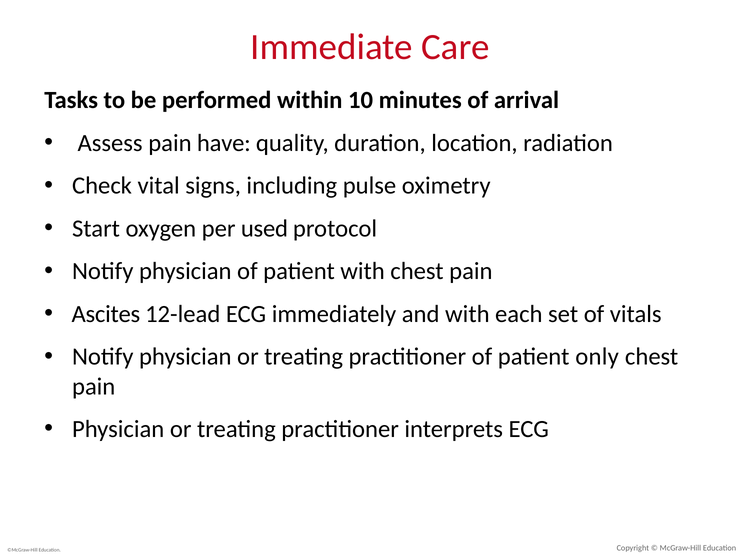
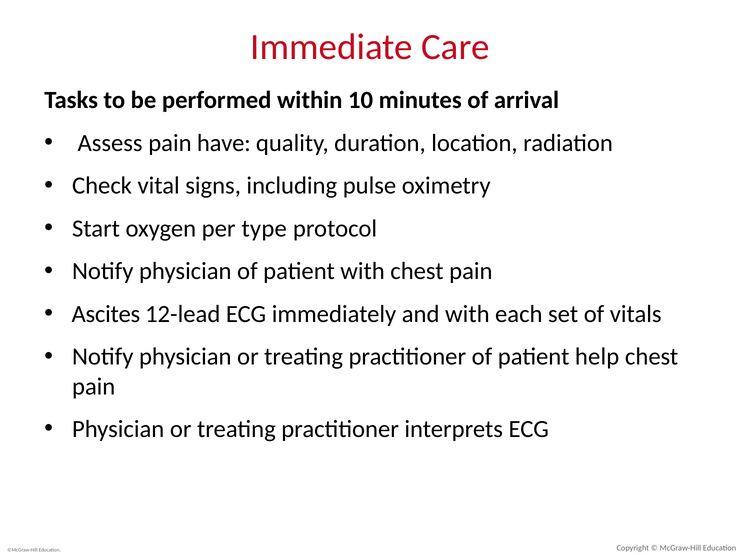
used: used -> type
only: only -> help
